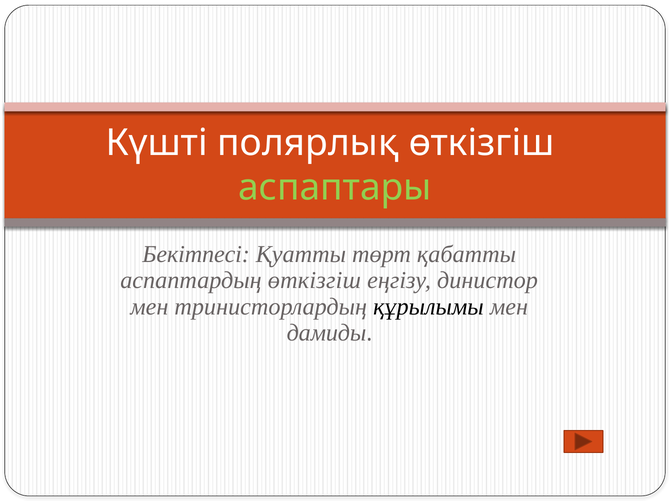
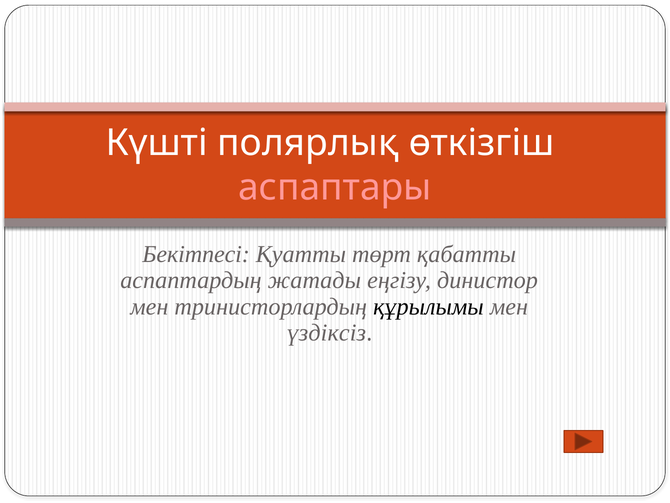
аспаптары colour: light green -> pink
аспаптардың өткізгіш: өткізгіш -> жатады
дамиды: дамиды -> үздіксіз
